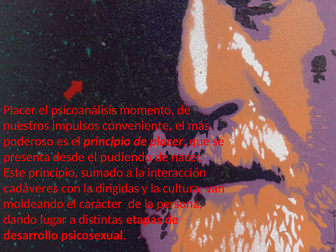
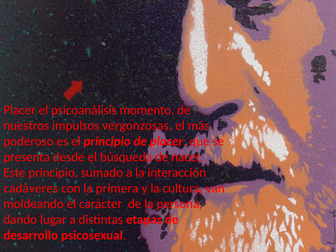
conveniente: conveniente -> vergonzosas
pudiendo: pudiendo -> búsqueda
dirigidas: dirigidas -> primera
